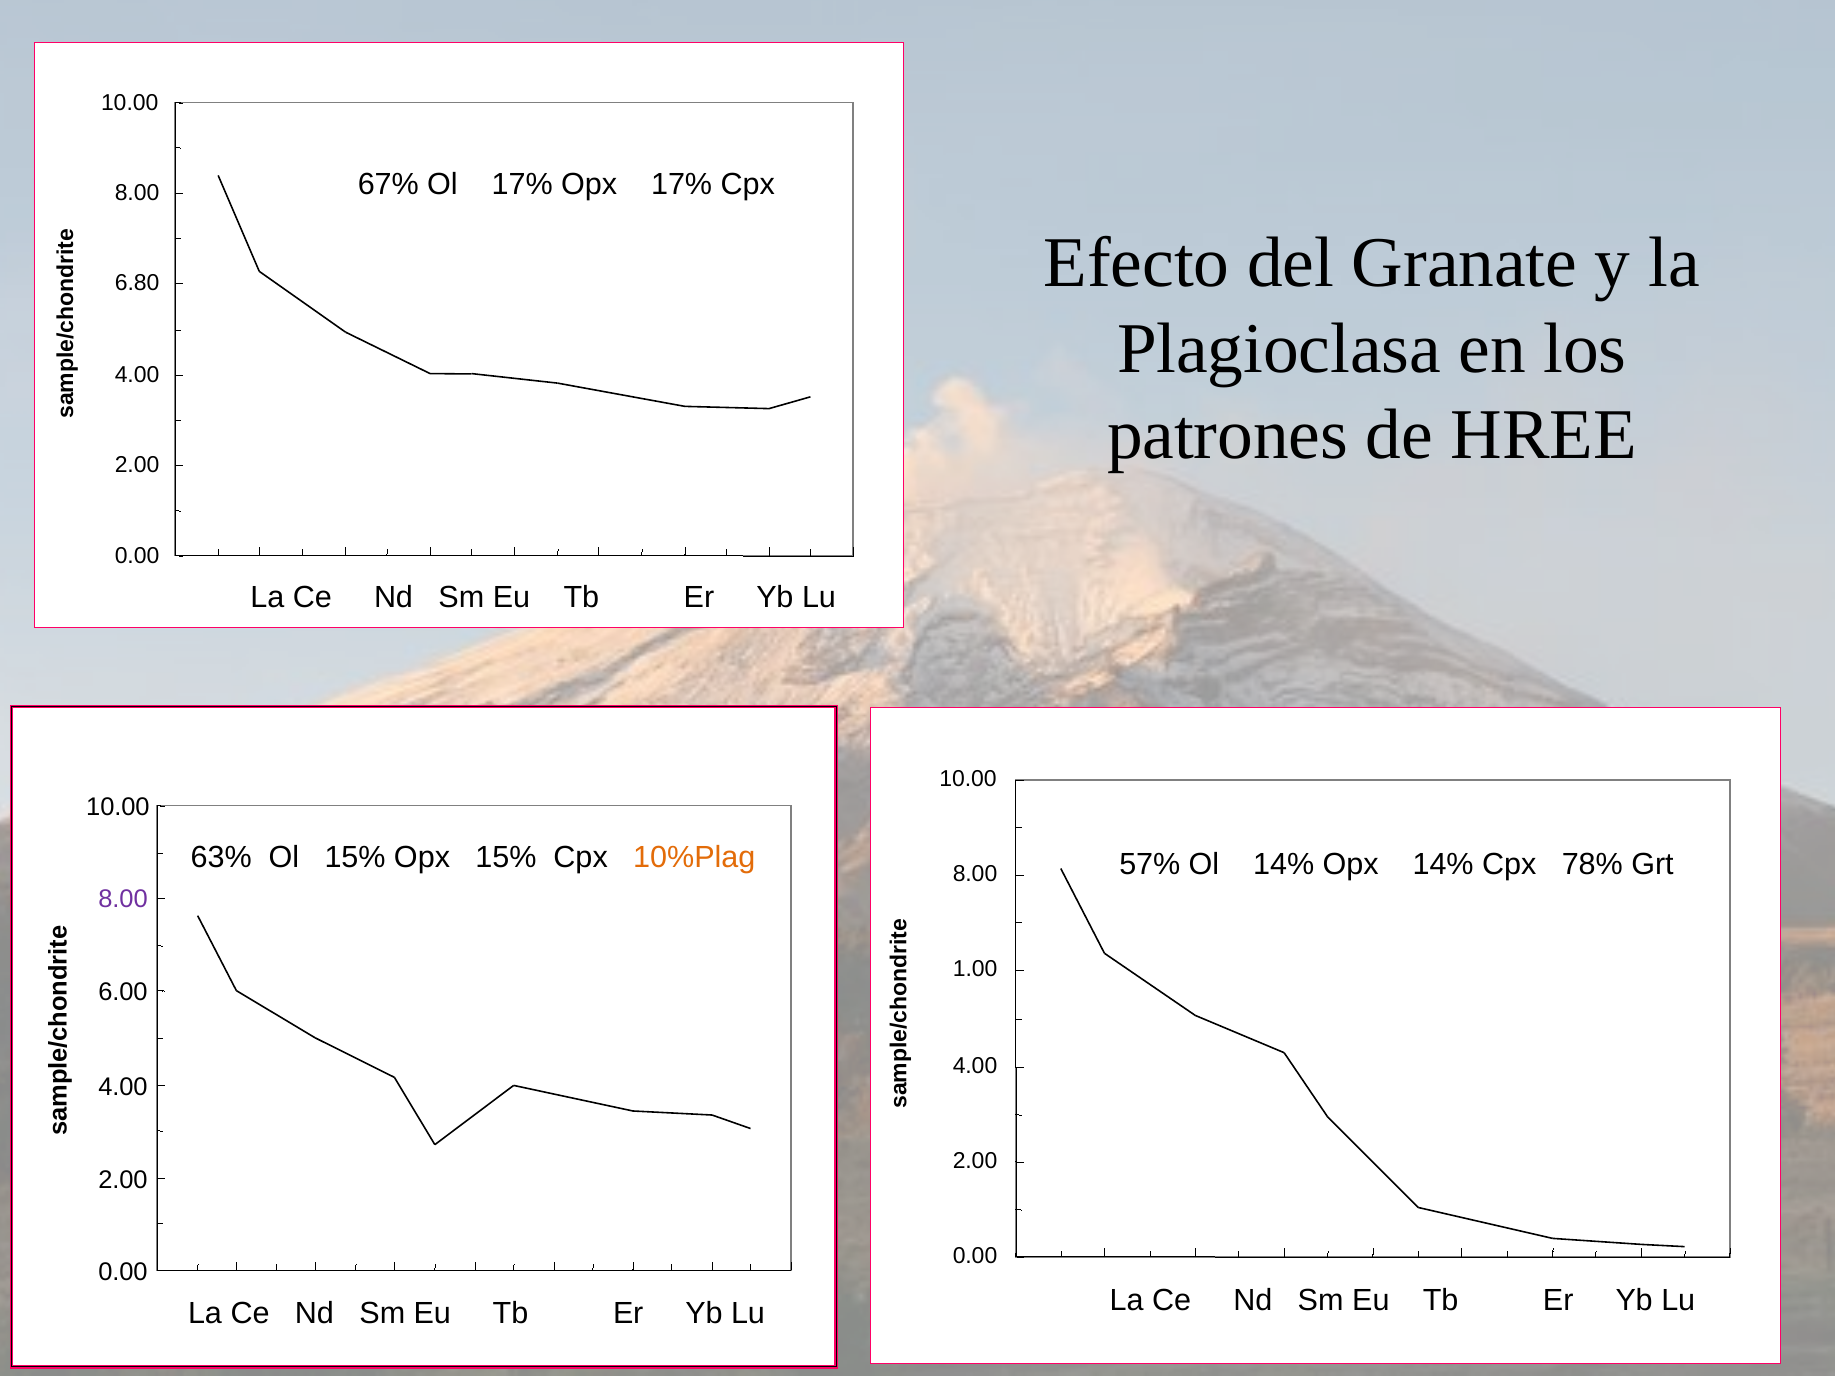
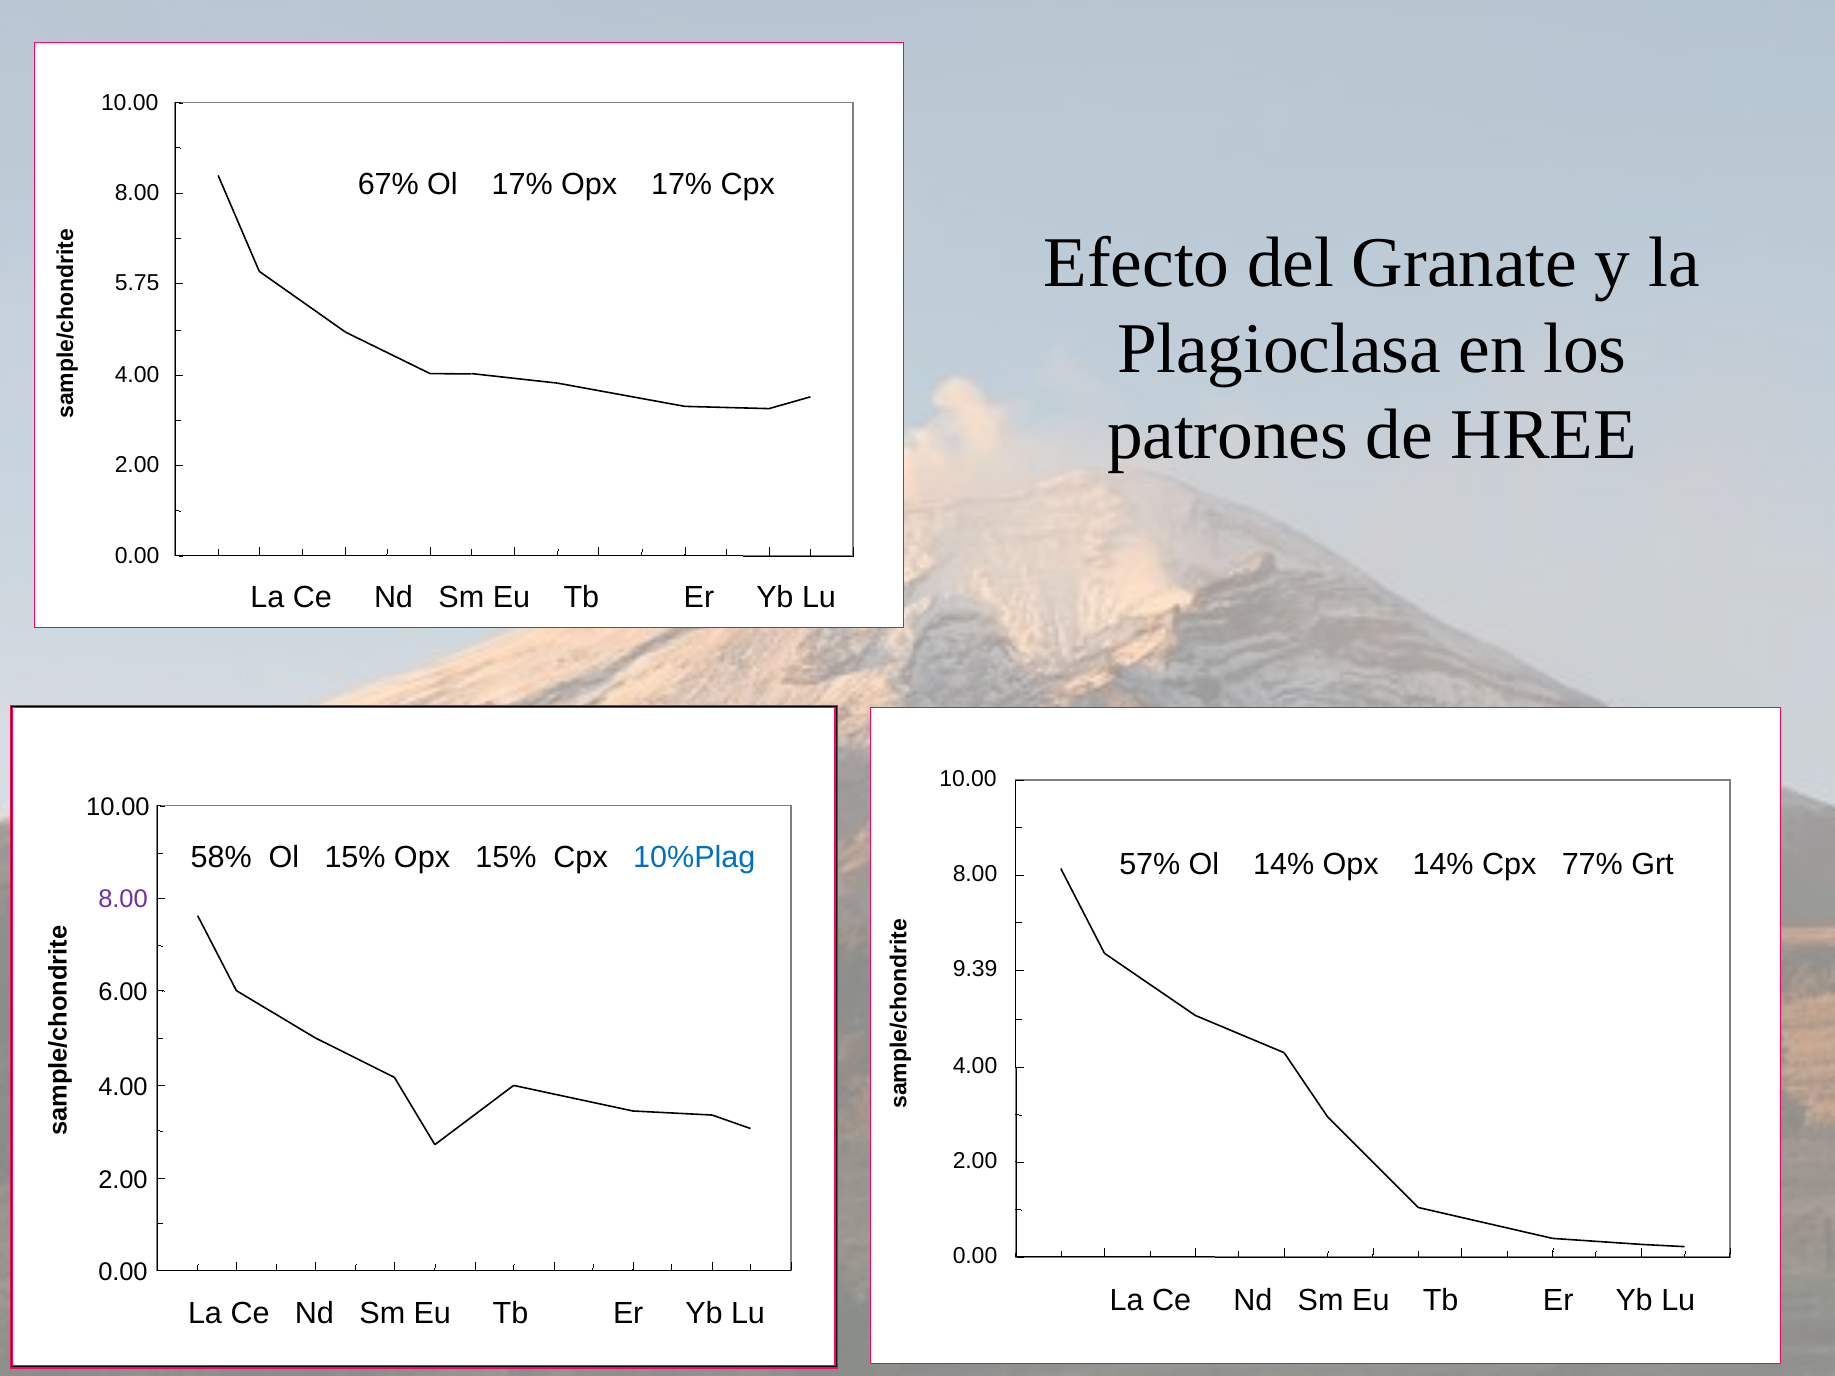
6.80: 6.80 -> 5.75
63%: 63% -> 58%
10%Plag colour: orange -> blue
78%: 78% -> 77%
1.00: 1.00 -> 9.39
